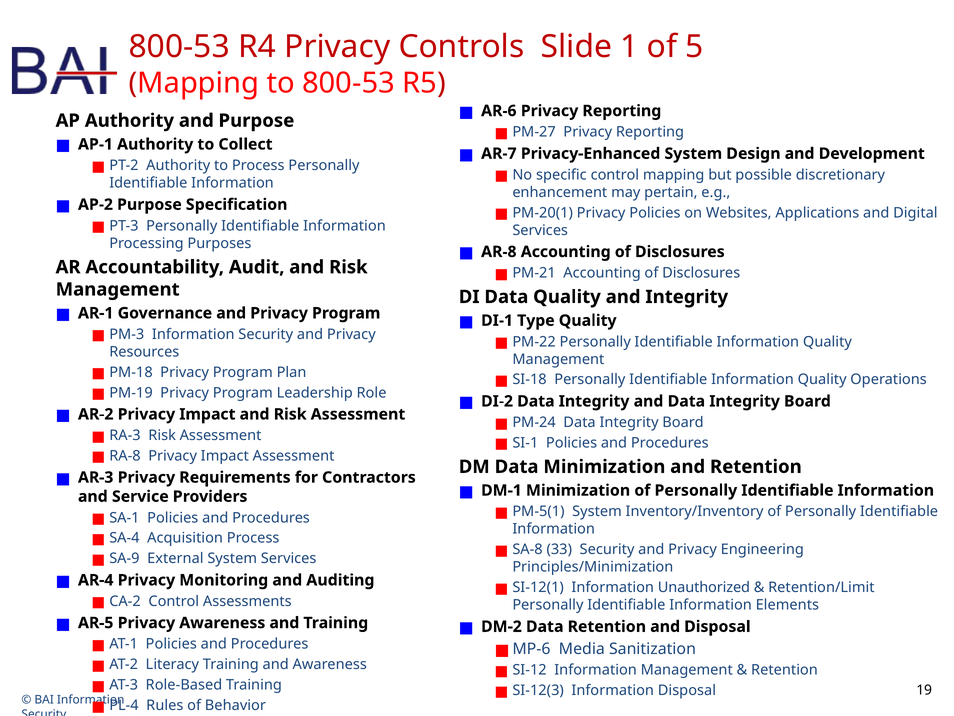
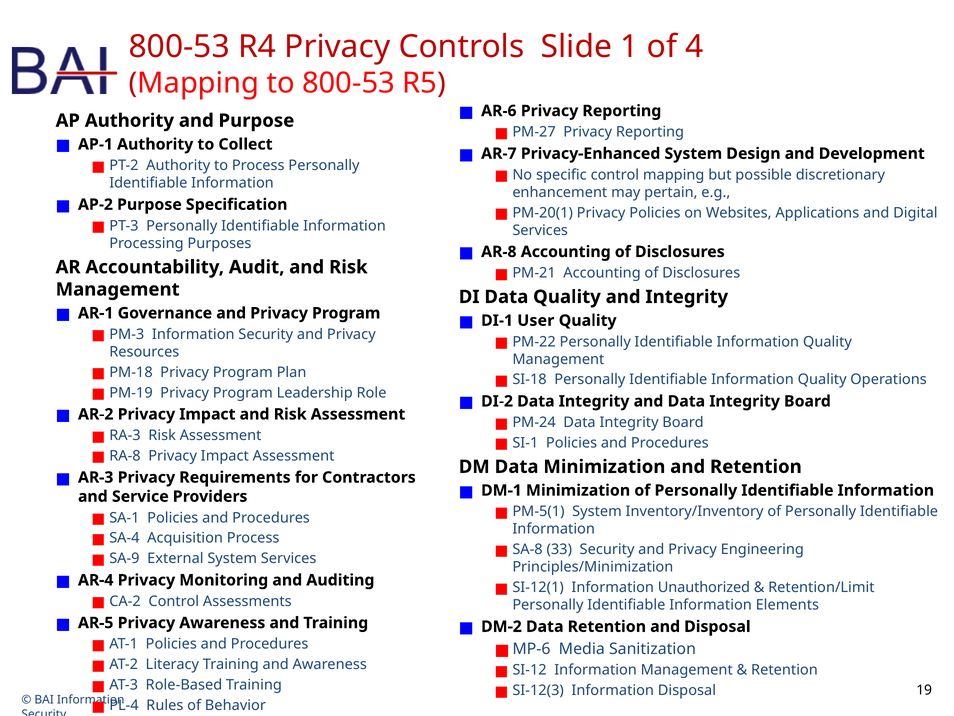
5: 5 -> 4
Type: Type -> User
